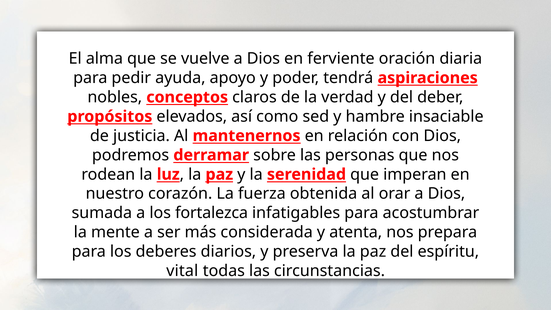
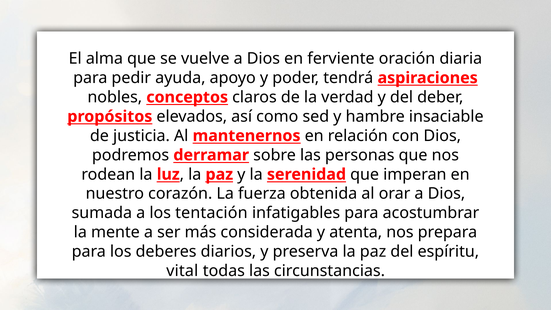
fortalezca: fortalezca -> tentación
